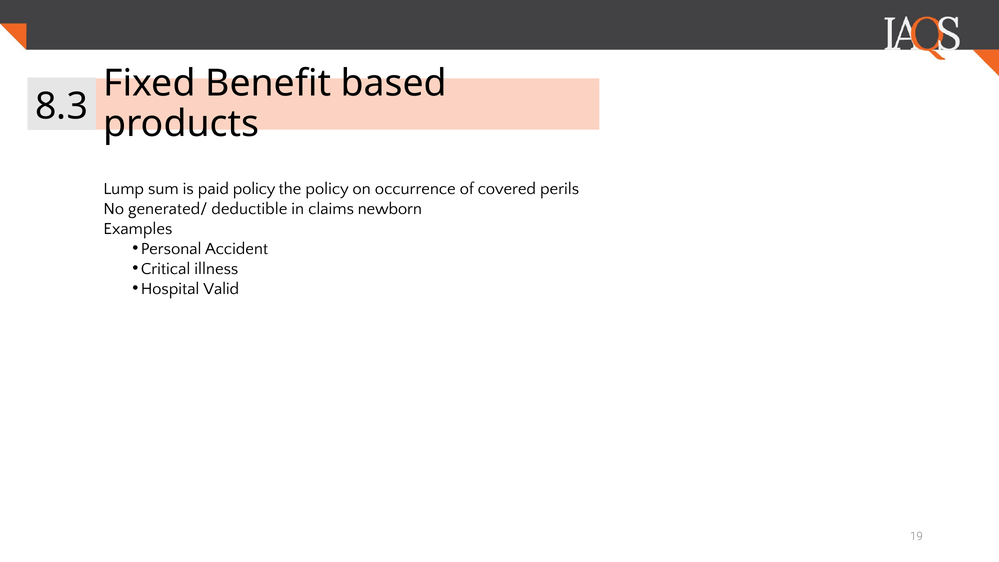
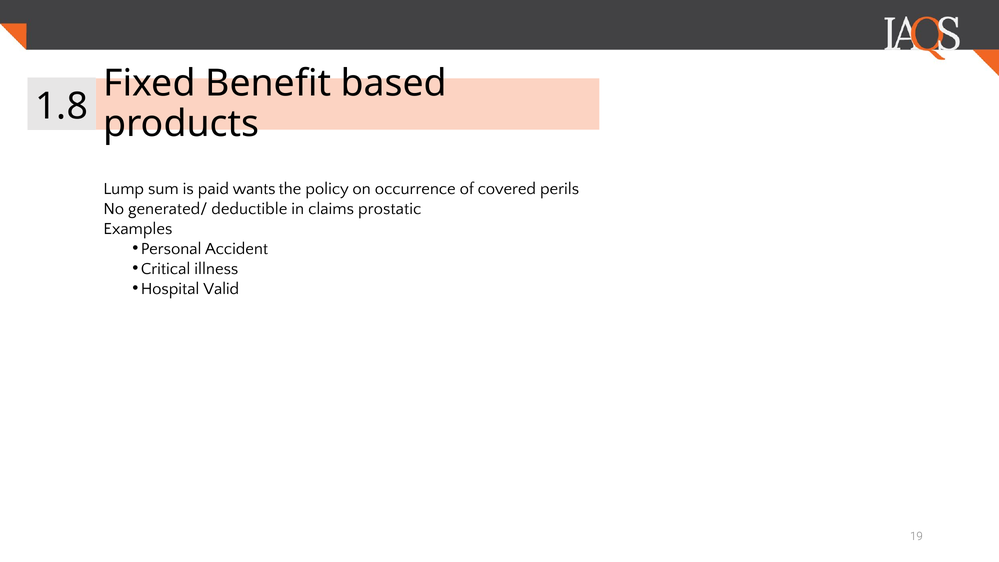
8.3: 8.3 -> 1.8
paid policy: policy -> wants
newborn: newborn -> prostatic
